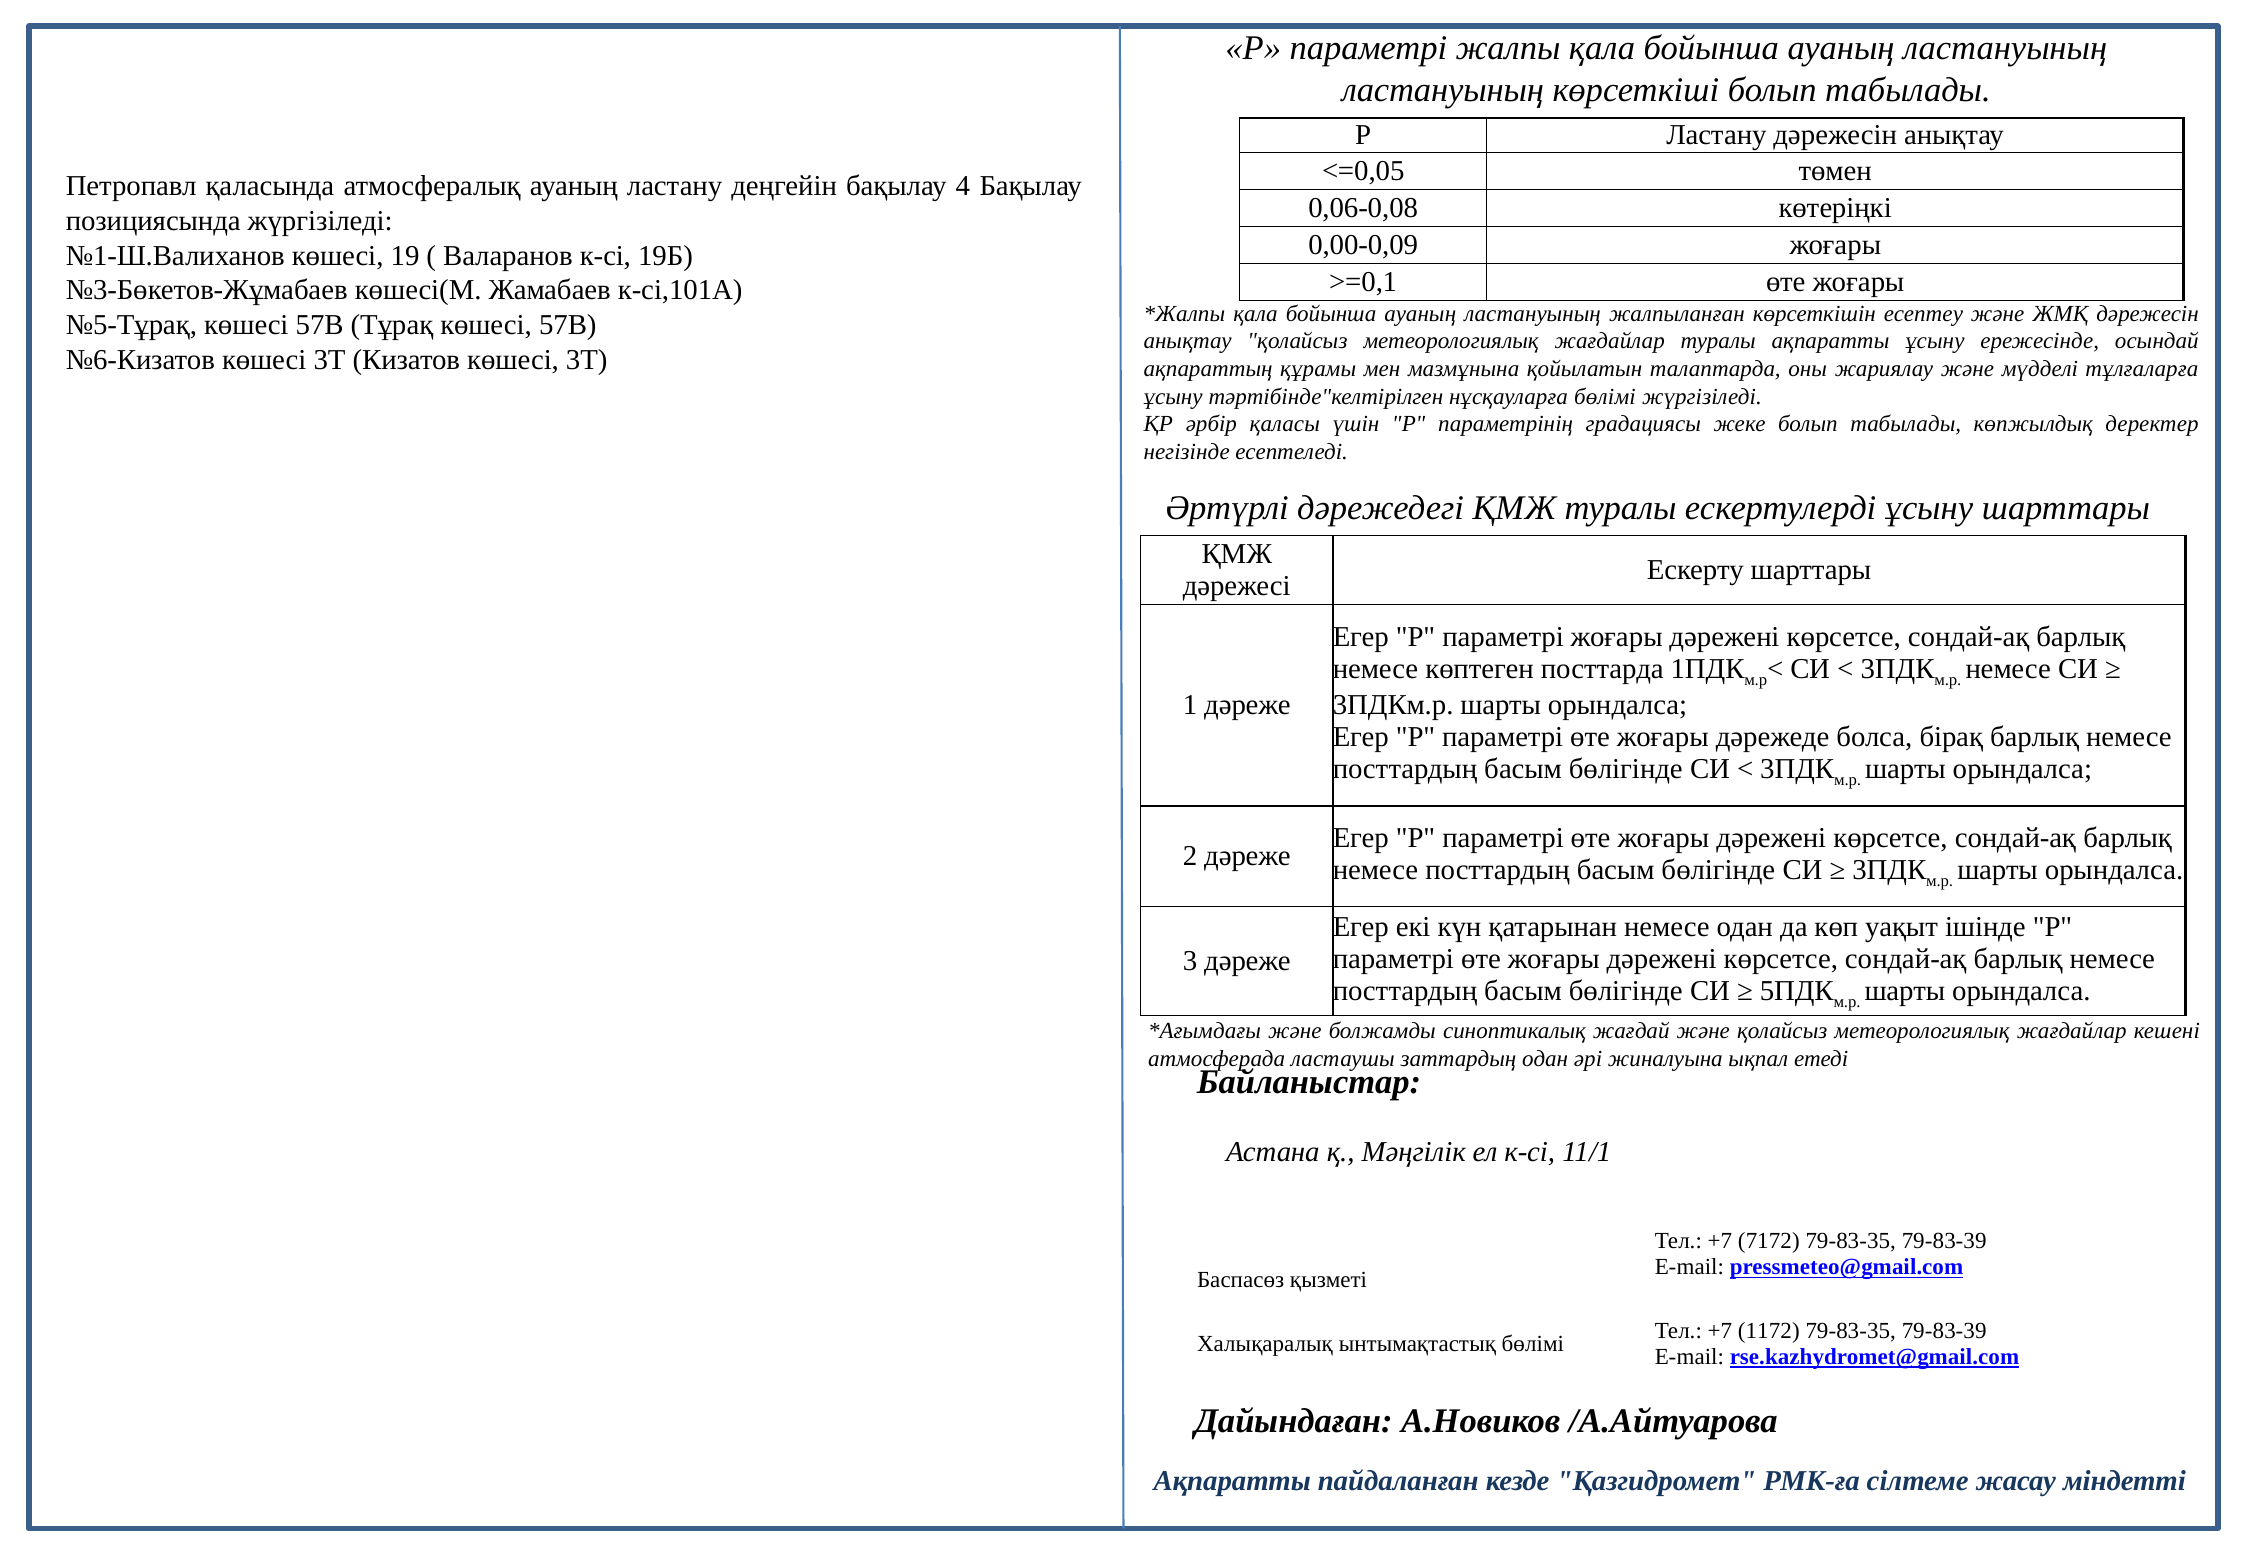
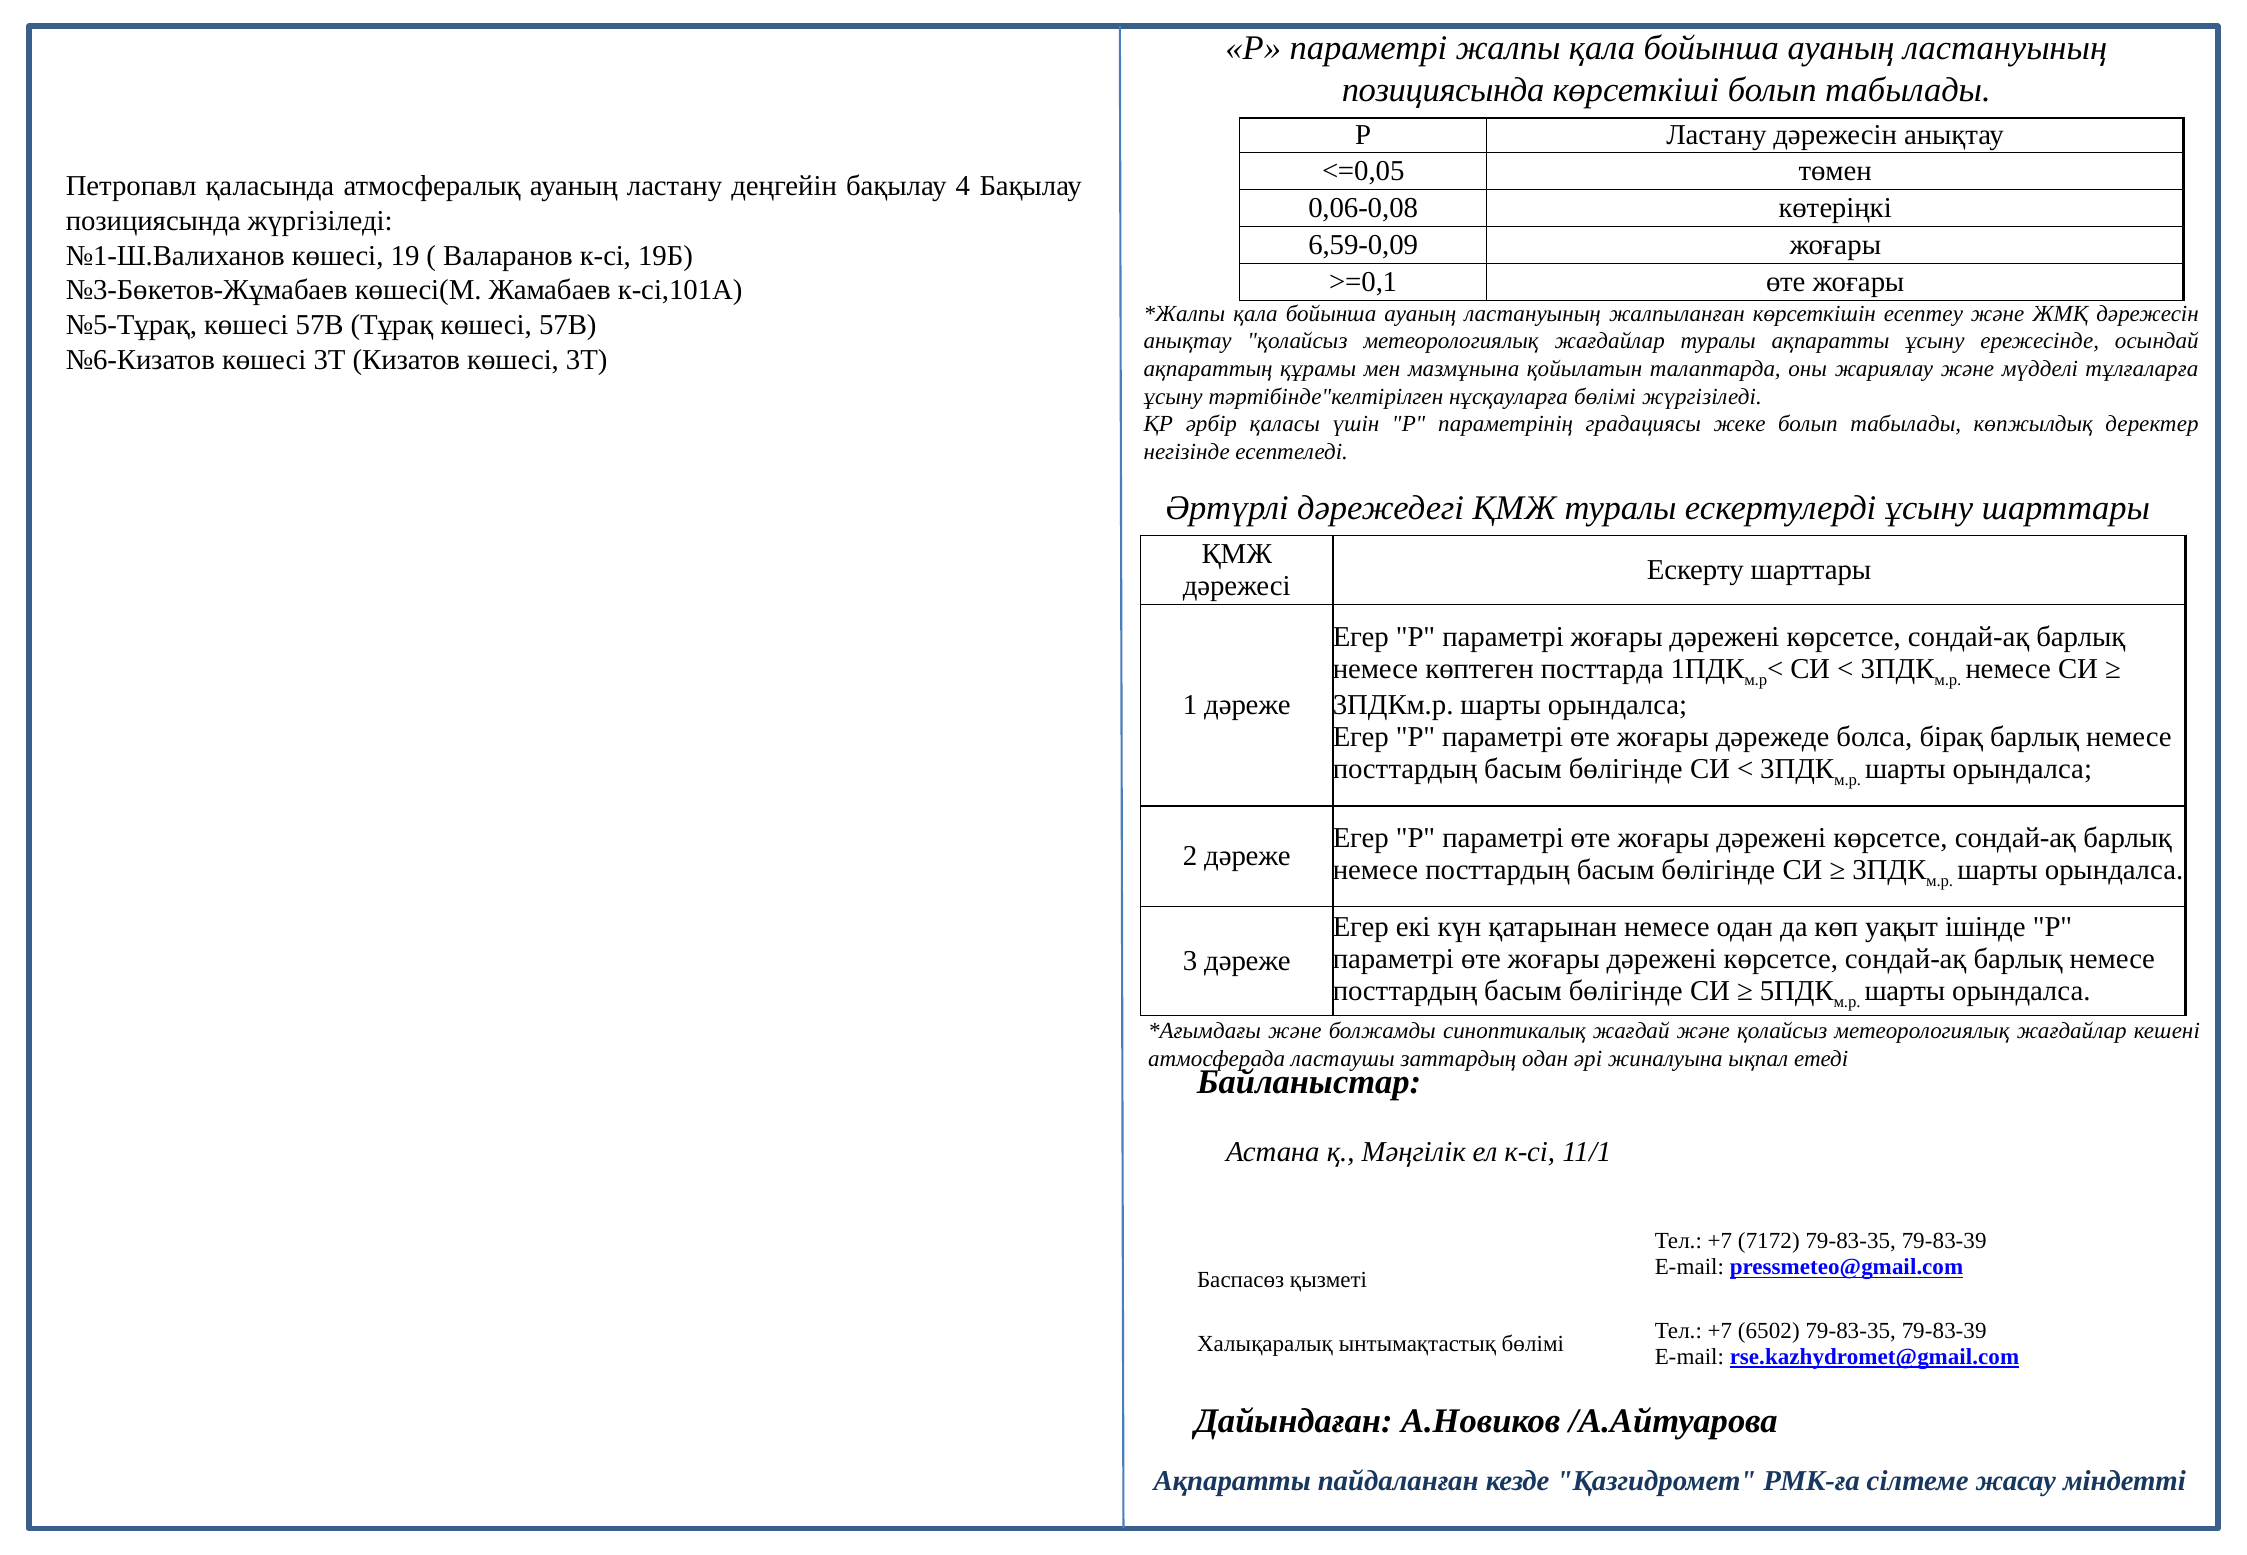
ластануының at (1443, 90): ластануының -> позициясында
0,00-0,09: 0,00-0,09 -> 6,59-0,09
1172: 1172 -> 6502
